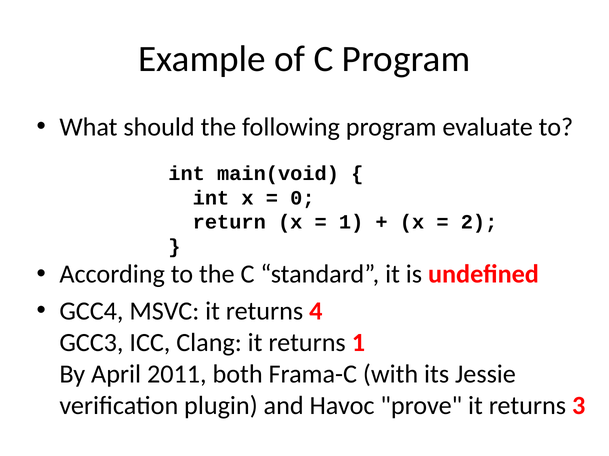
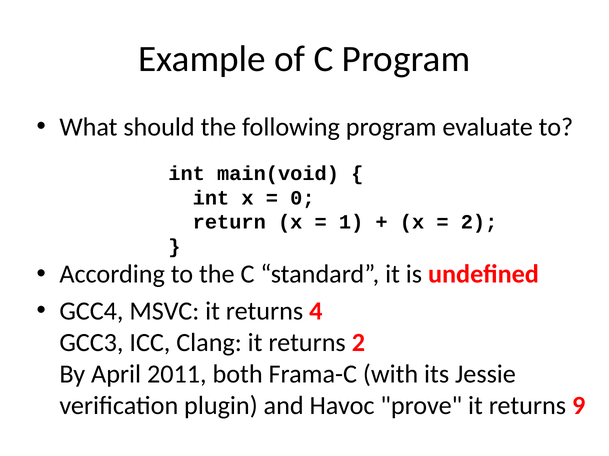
returns 1: 1 -> 2
3: 3 -> 9
